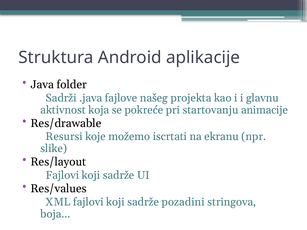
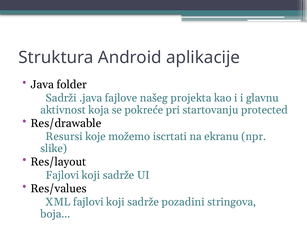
animacije: animacije -> protected
